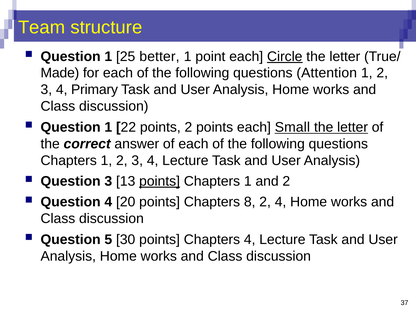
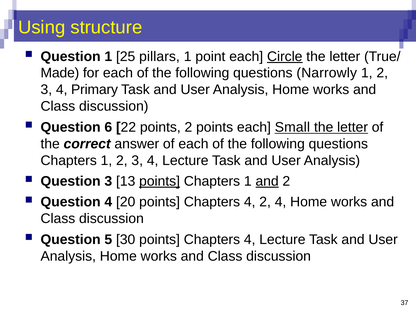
Team: Team -> Using
better: better -> pillars
Attention: Attention -> Narrowly
1 at (108, 127): 1 -> 6
and at (267, 181) underline: none -> present
20 points Chapters 8: 8 -> 4
